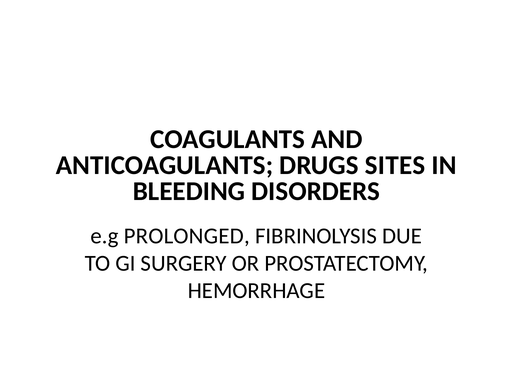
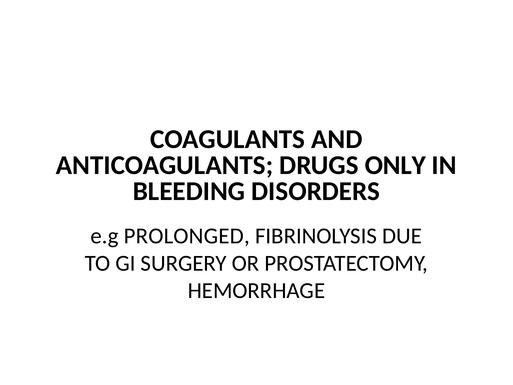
SITES: SITES -> ONLY
